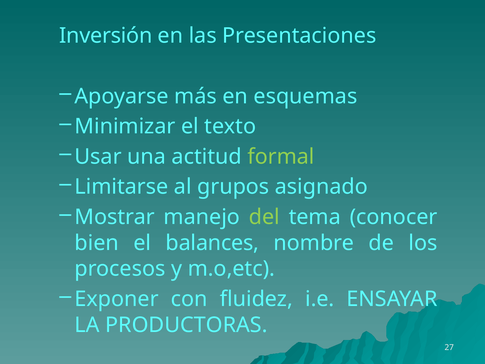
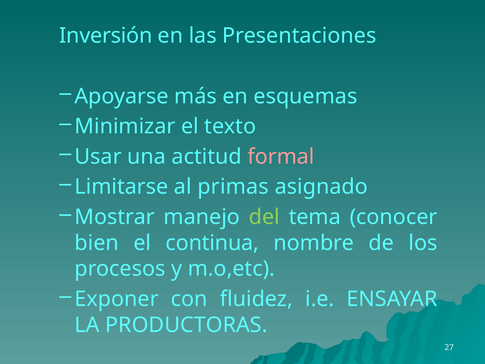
formal colour: light green -> pink
grupos: grupos -> primas
balances: balances -> continua
